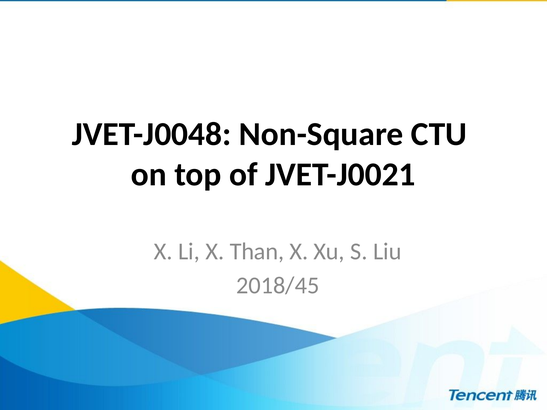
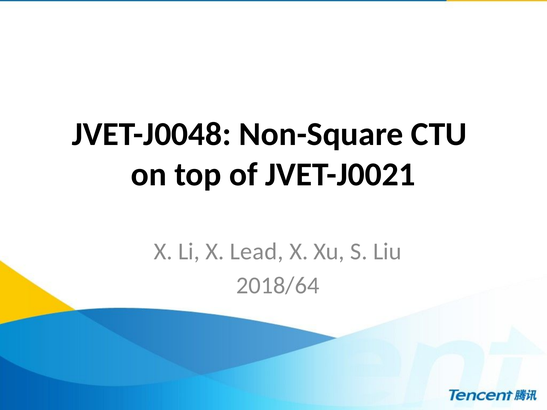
Than: Than -> Lead
2018/45: 2018/45 -> 2018/64
